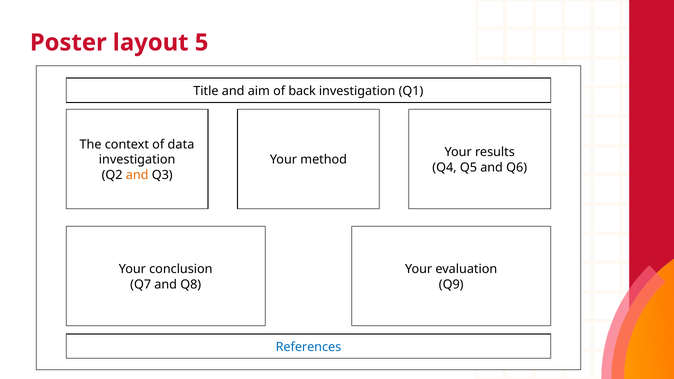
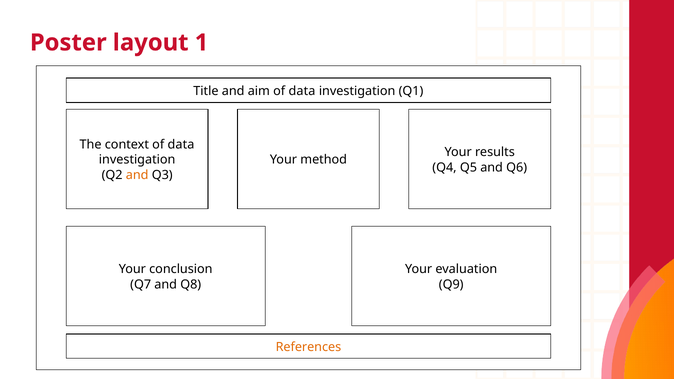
5: 5 -> 1
aim of back: back -> data
References colour: blue -> orange
